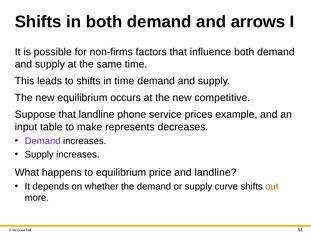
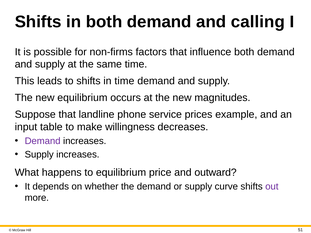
arrows: arrows -> calling
competitive: competitive -> magnitudes
represents: represents -> willingness
and landline: landline -> outward
out colour: orange -> purple
